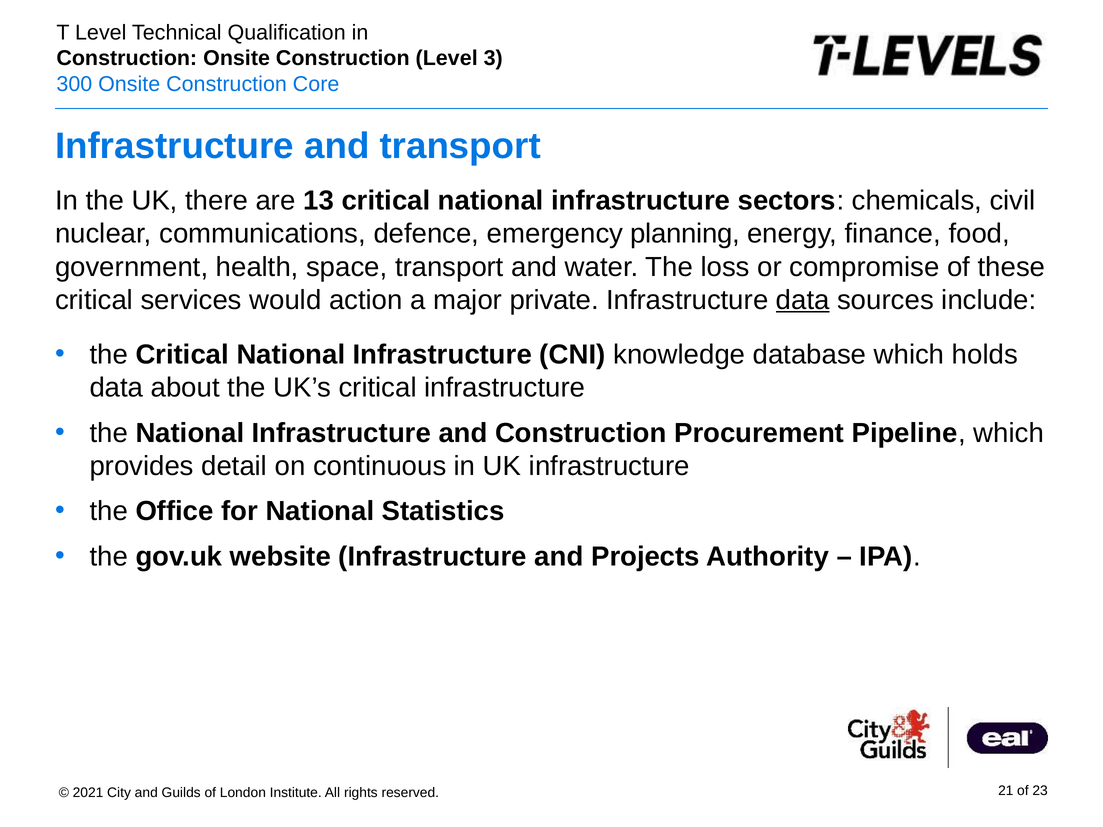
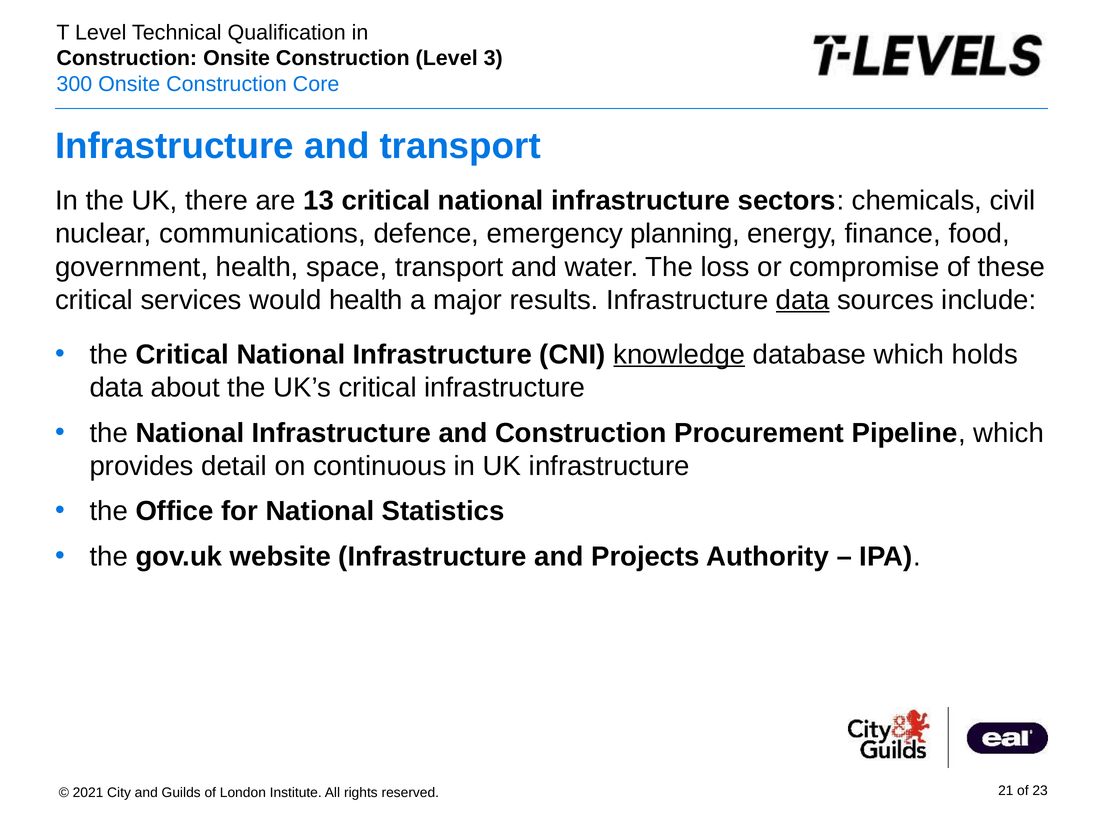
would action: action -> health
private: private -> results
knowledge underline: none -> present
